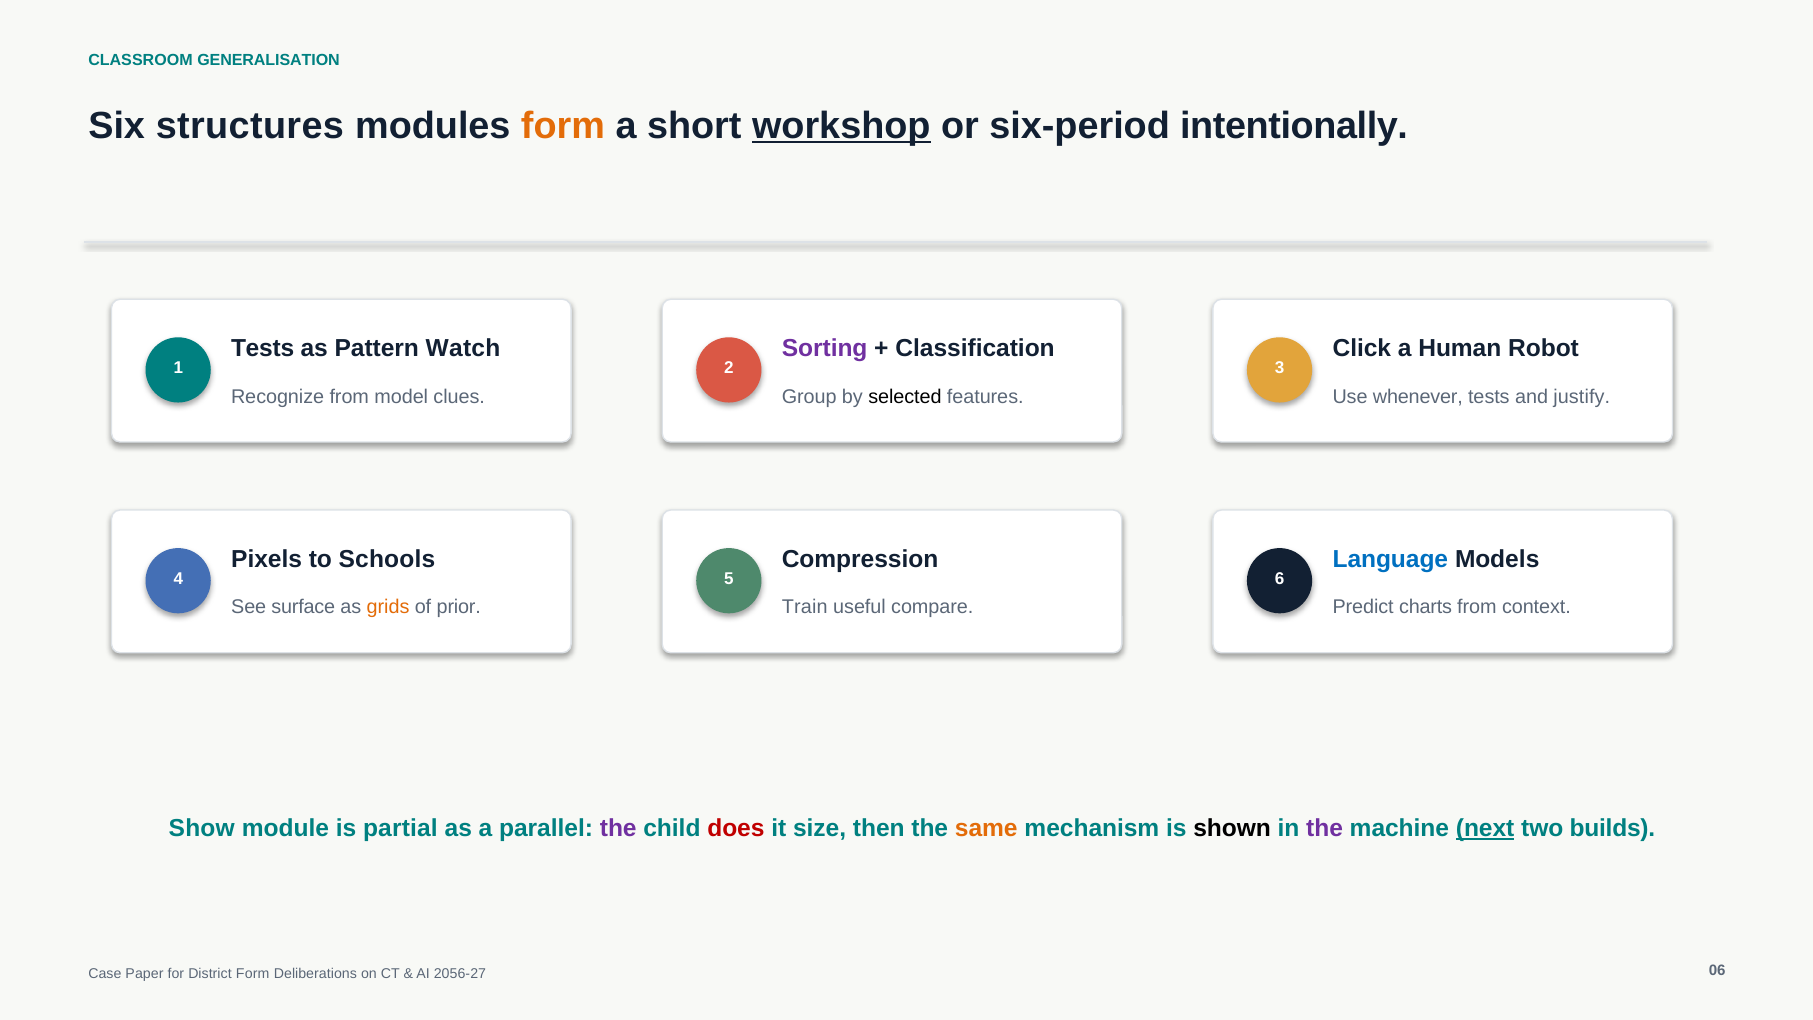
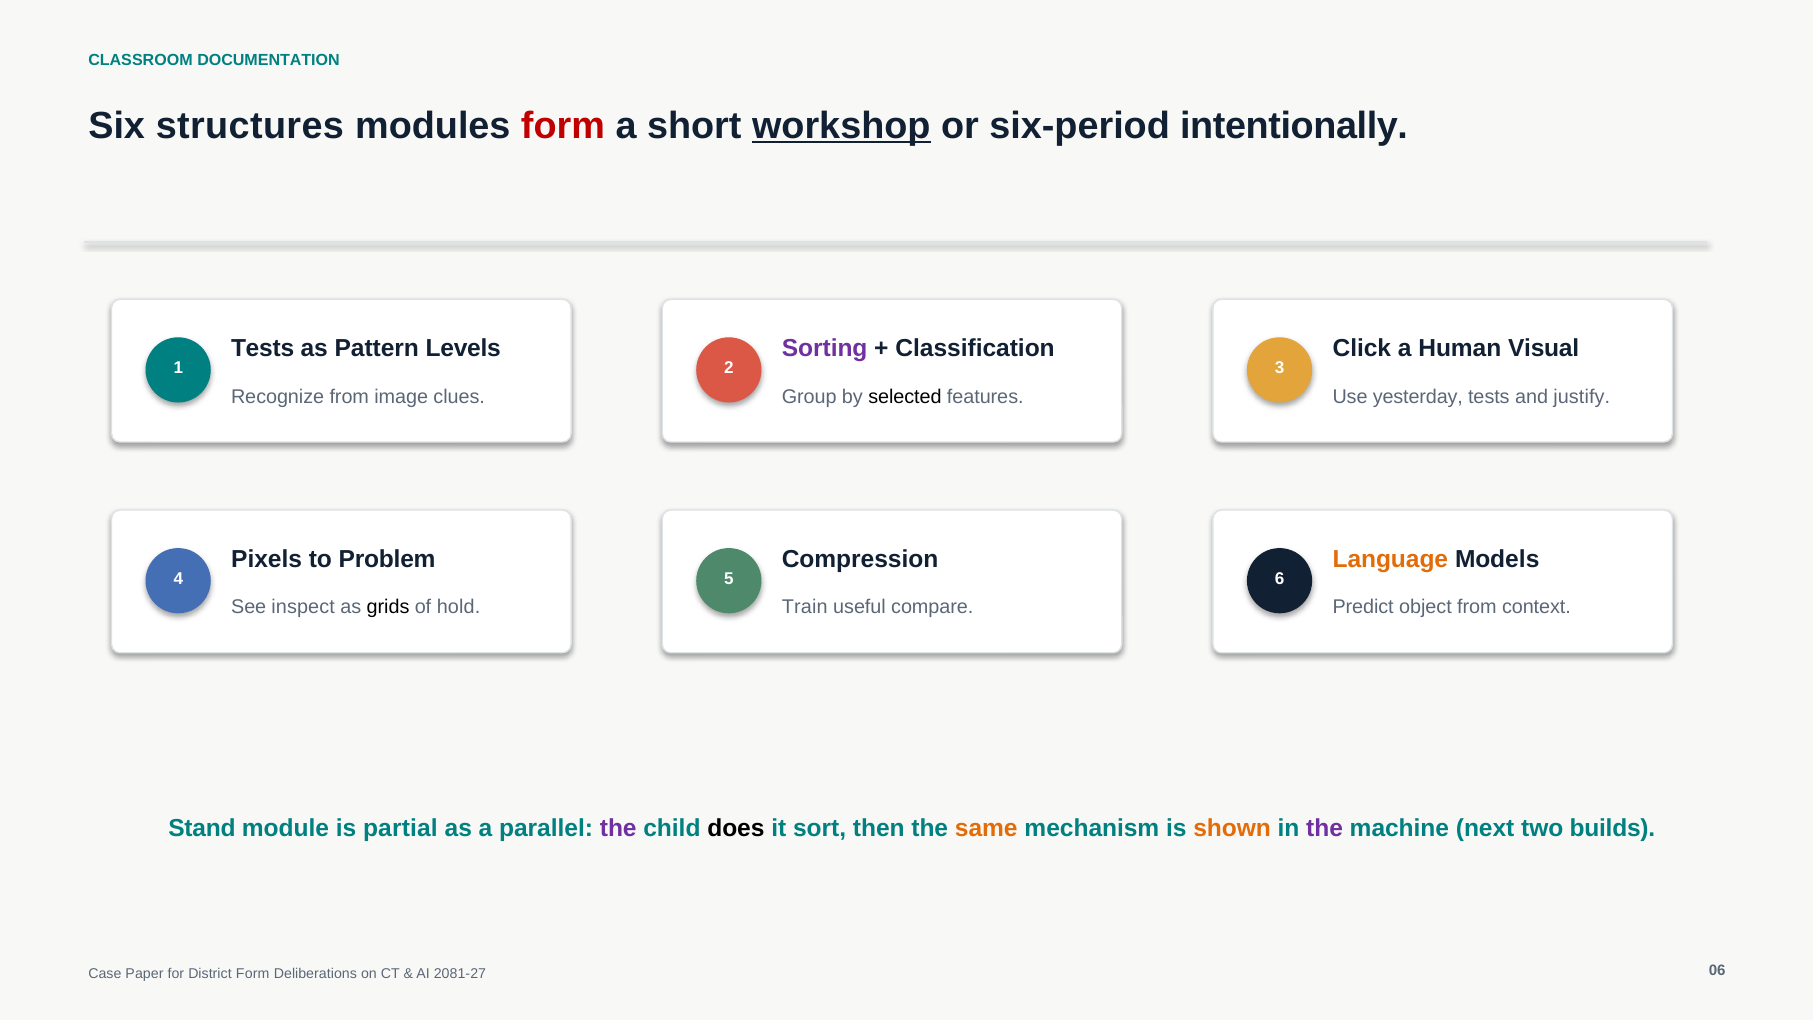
GENERALISATION: GENERALISATION -> DOCUMENTATION
form at (563, 126) colour: orange -> red
Watch: Watch -> Levels
Robot: Robot -> Visual
model: model -> image
whenever: whenever -> yesterday
Schools: Schools -> Problem
Language colour: blue -> orange
surface: surface -> inspect
grids colour: orange -> black
prior: prior -> hold
charts: charts -> object
Show: Show -> Stand
does colour: red -> black
size: size -> sort
shown colour: black -> orange
next underline: present -> none
2056-27: 2056-27 -> 2081-27
